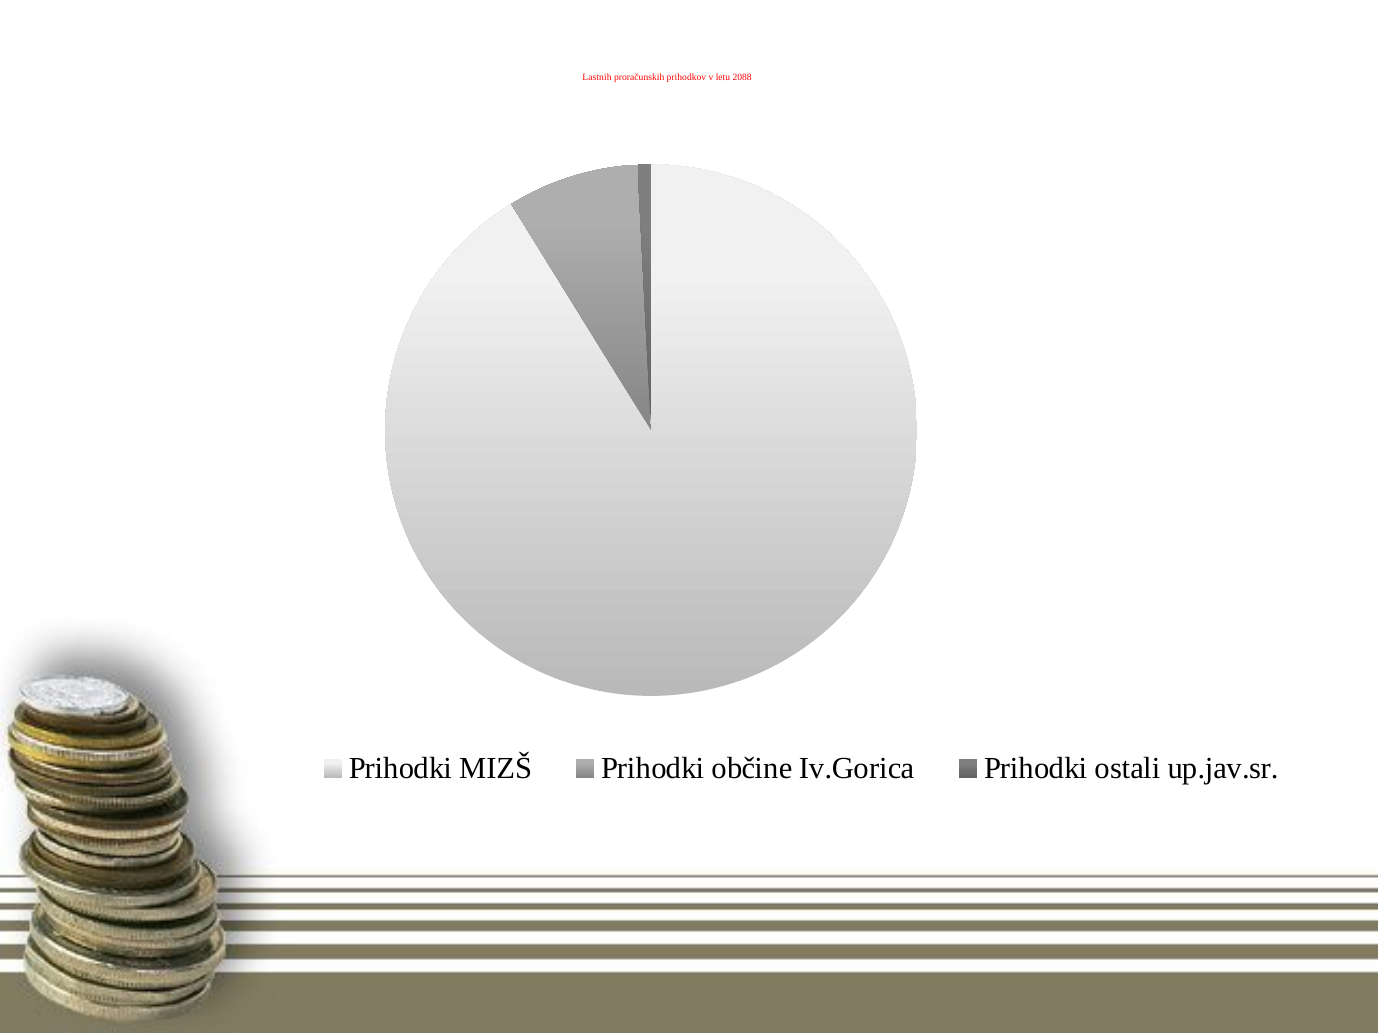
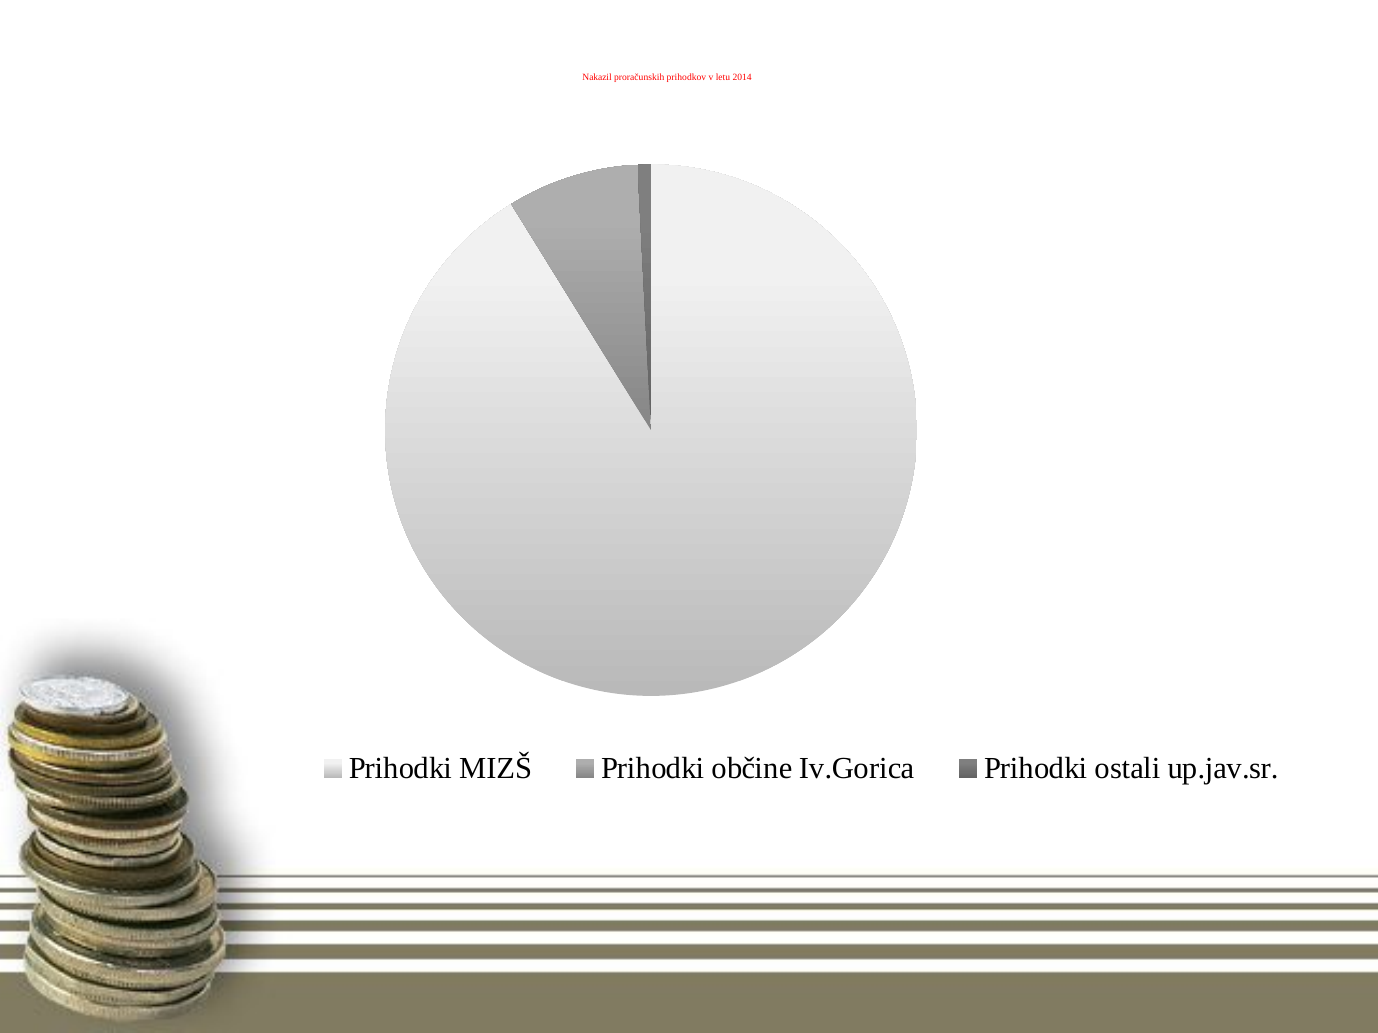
Lastnih: Lastnih -> Nakazil
2088: 2088 -> 2014
